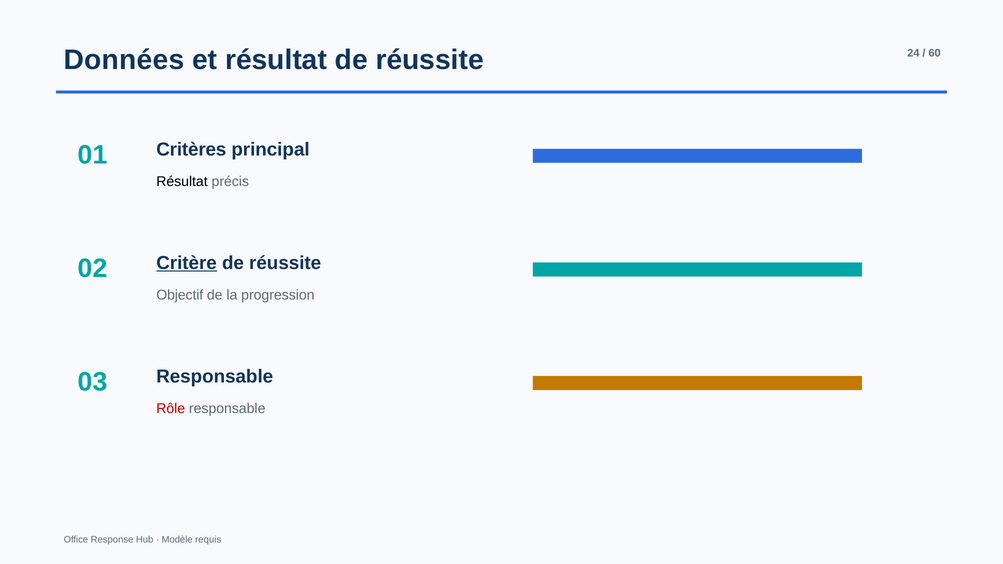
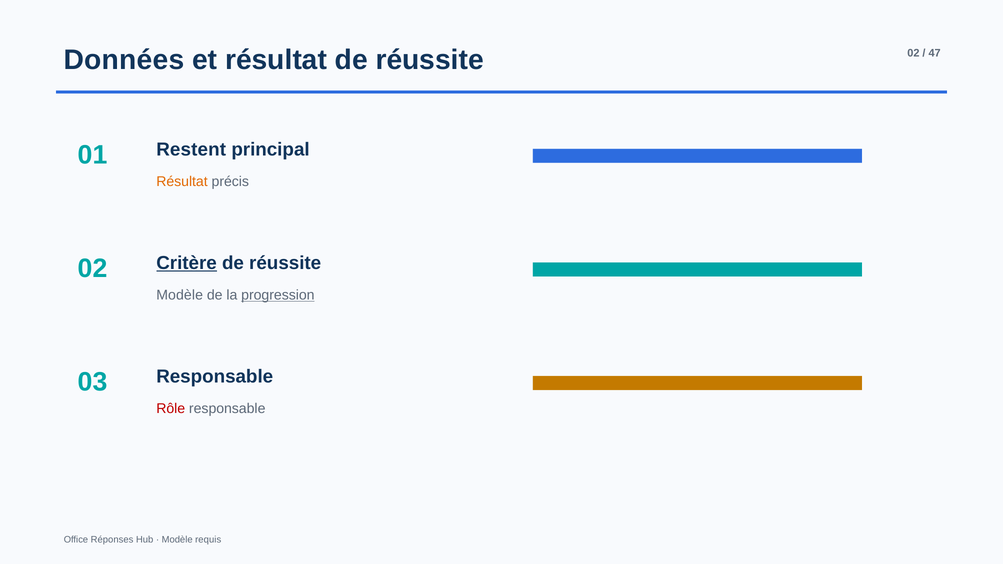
réussite 24: 24 -> 02
60: 60 -> 47
Critères: Critères -> Restent
Résultat at (182, 182) colour: black -> orange
Objectif at (180, 295): Objectif -> Modèle
progression underline: none -> present
Response: Response -> Réponses
